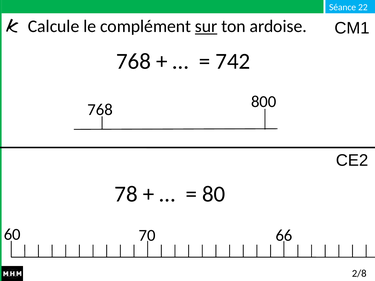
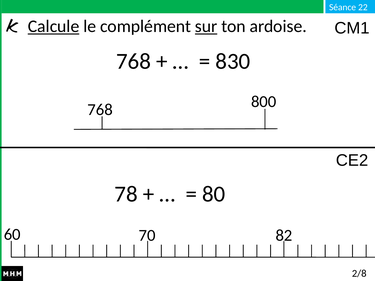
Calcule underline: none -> present
742: 742 -> 830
66: 66 -> 82
